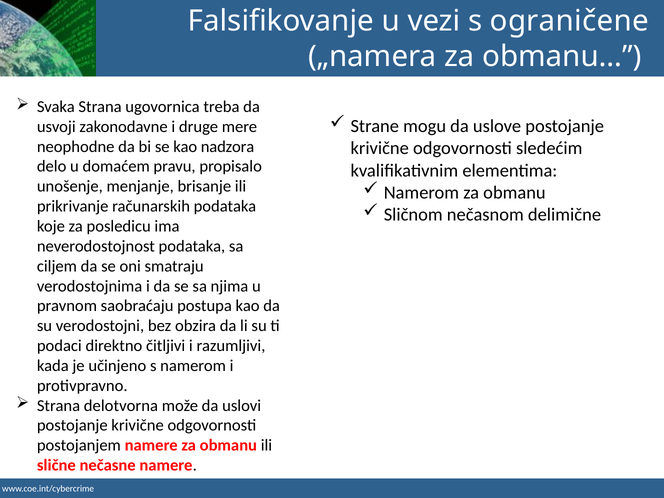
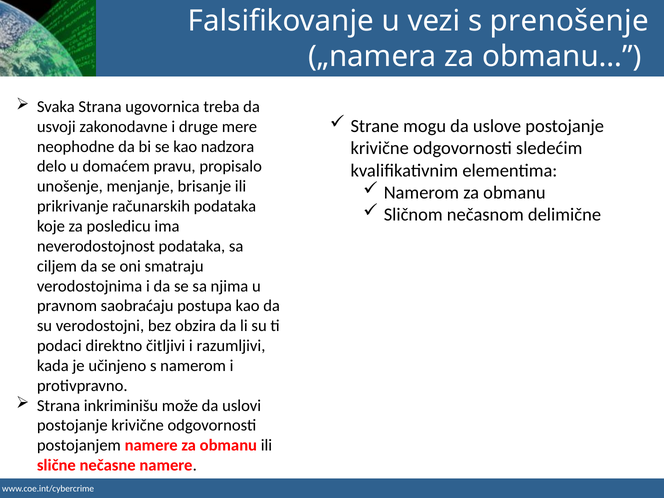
ograničene: ograničene -> prenošenje
delotvorna: delotvorna -> inkriminišu
